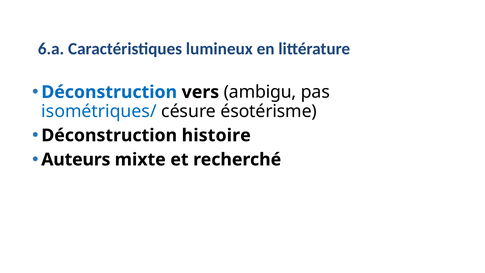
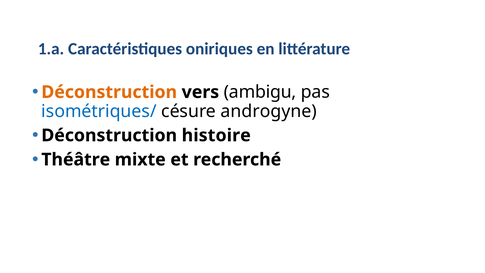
6.a: 6.a -> 1.a
lumineux: lumineux -> oniriques
Déconstruction at (109, 92) colour: blue -> orange
ésotérisme: ésotérisme -> androgyne
Auteurs: Auteurs -> Théâtre
